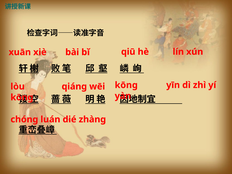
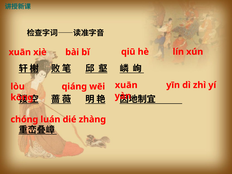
wēi kōng: kōng -> xuān
